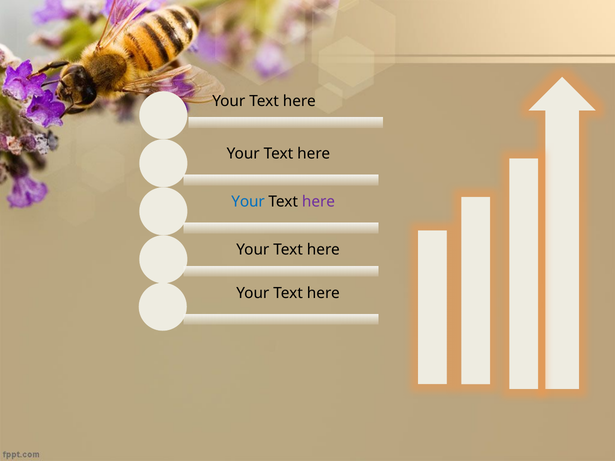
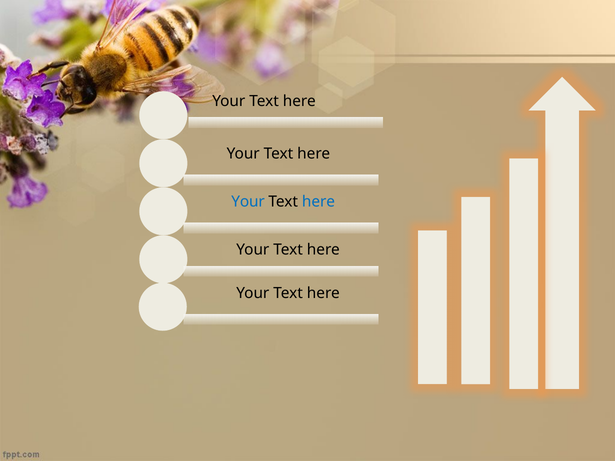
here at (318, 202) colour: purple -> blue
